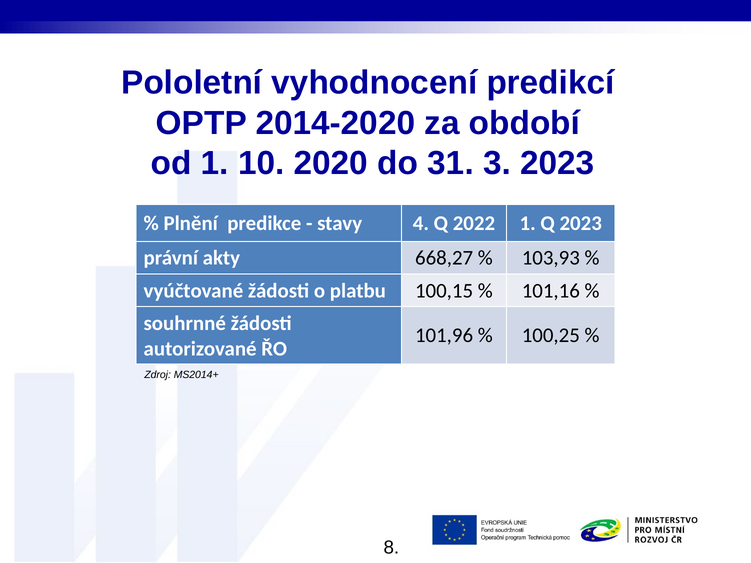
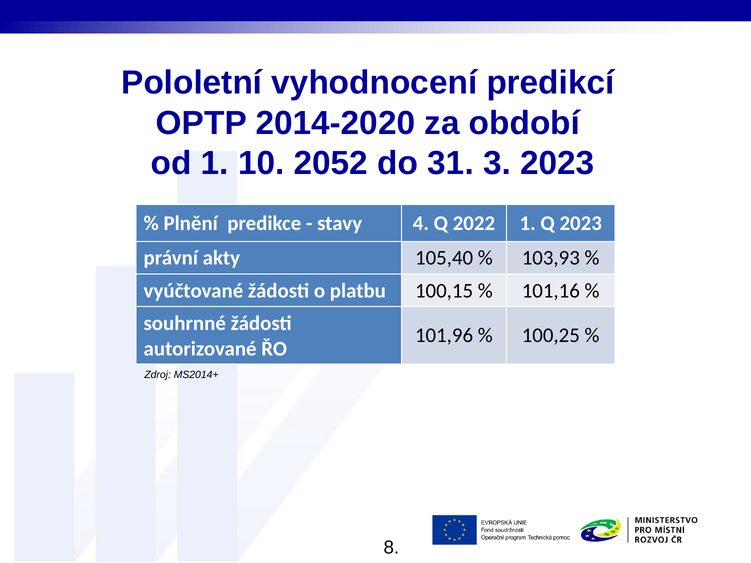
2020: 2020 -> 2052
668,27: 668,27 -> 105,40
